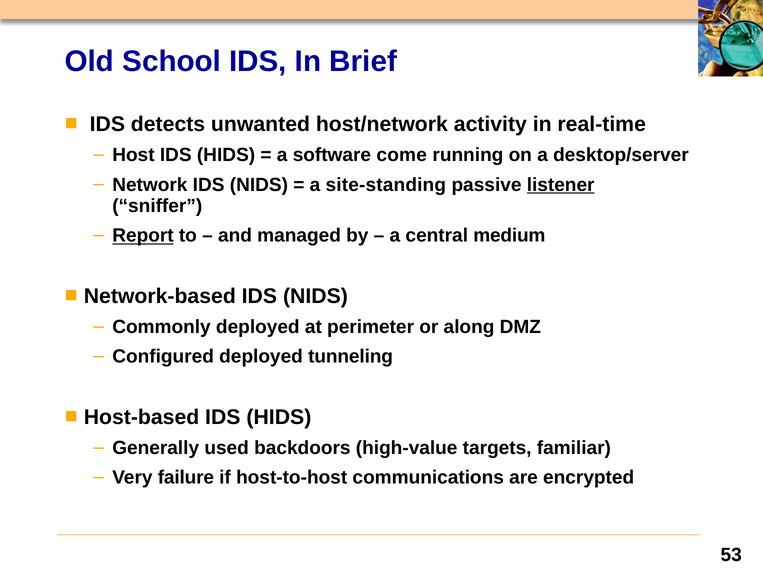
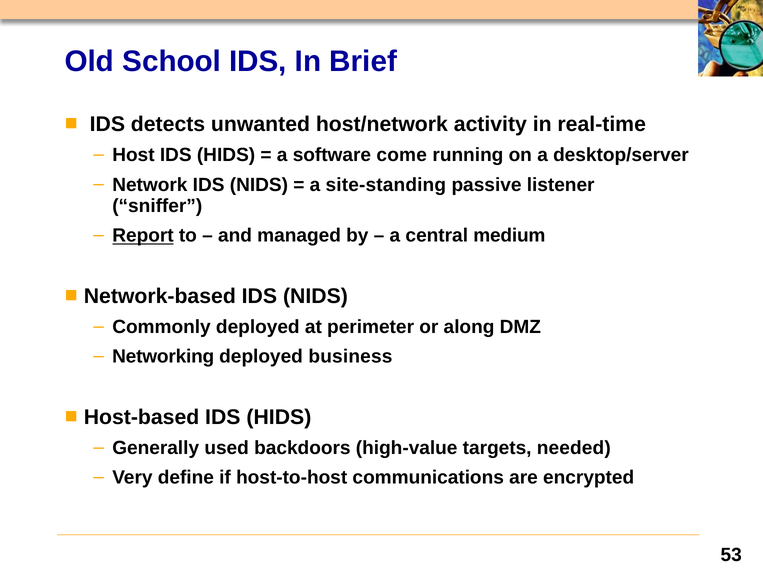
listener underline: present -> none
Configured: Configured -> Networking
tunneling: tunneling -> business
familiar: familiar -> needed
failure: failure -> define
